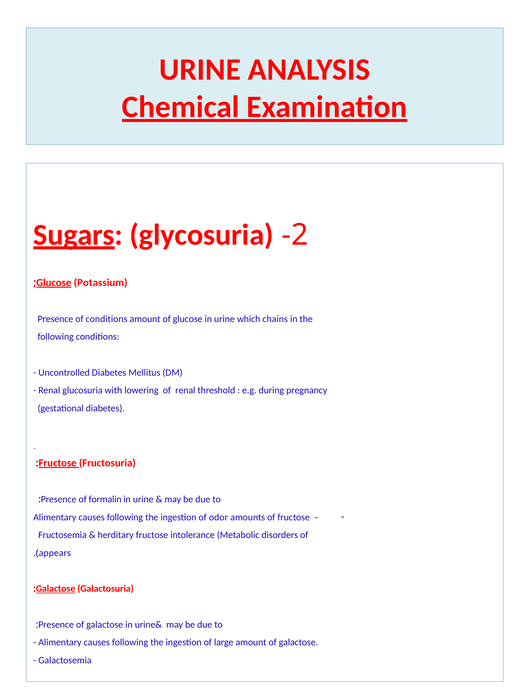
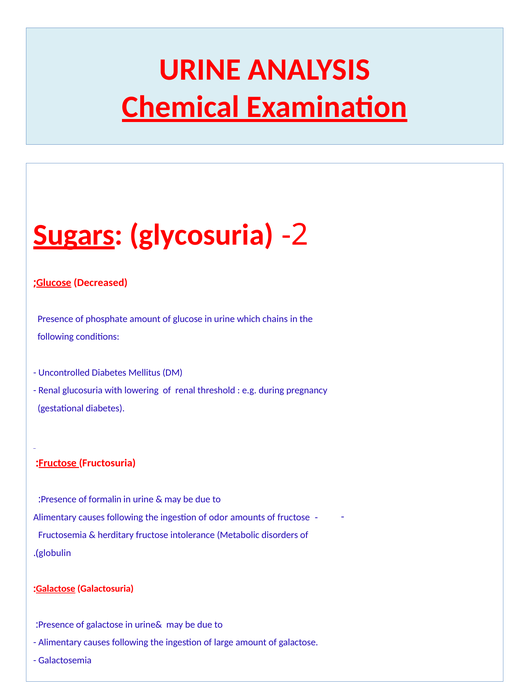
Potassium: Potassium -> Decreased
of conditions: conditions -> phosphate
appears: appears -> globulin
